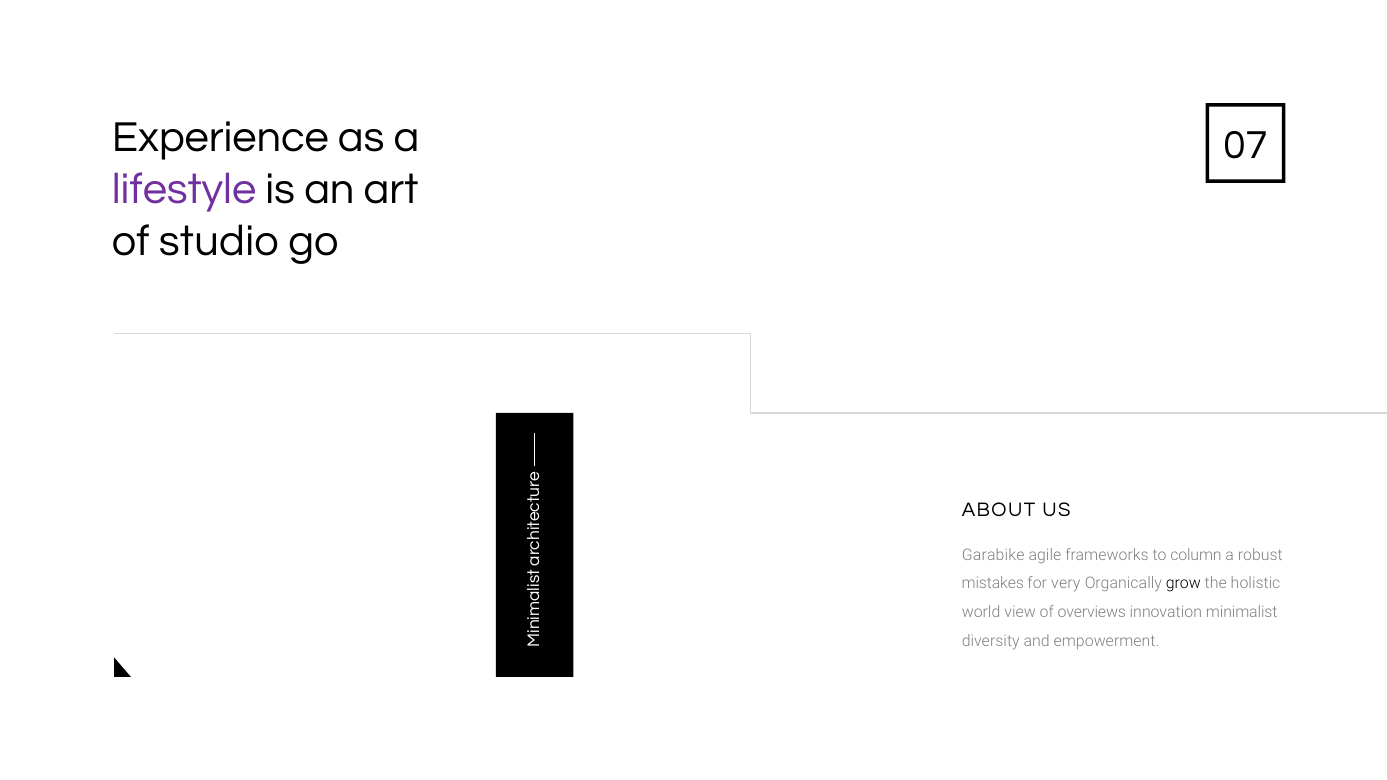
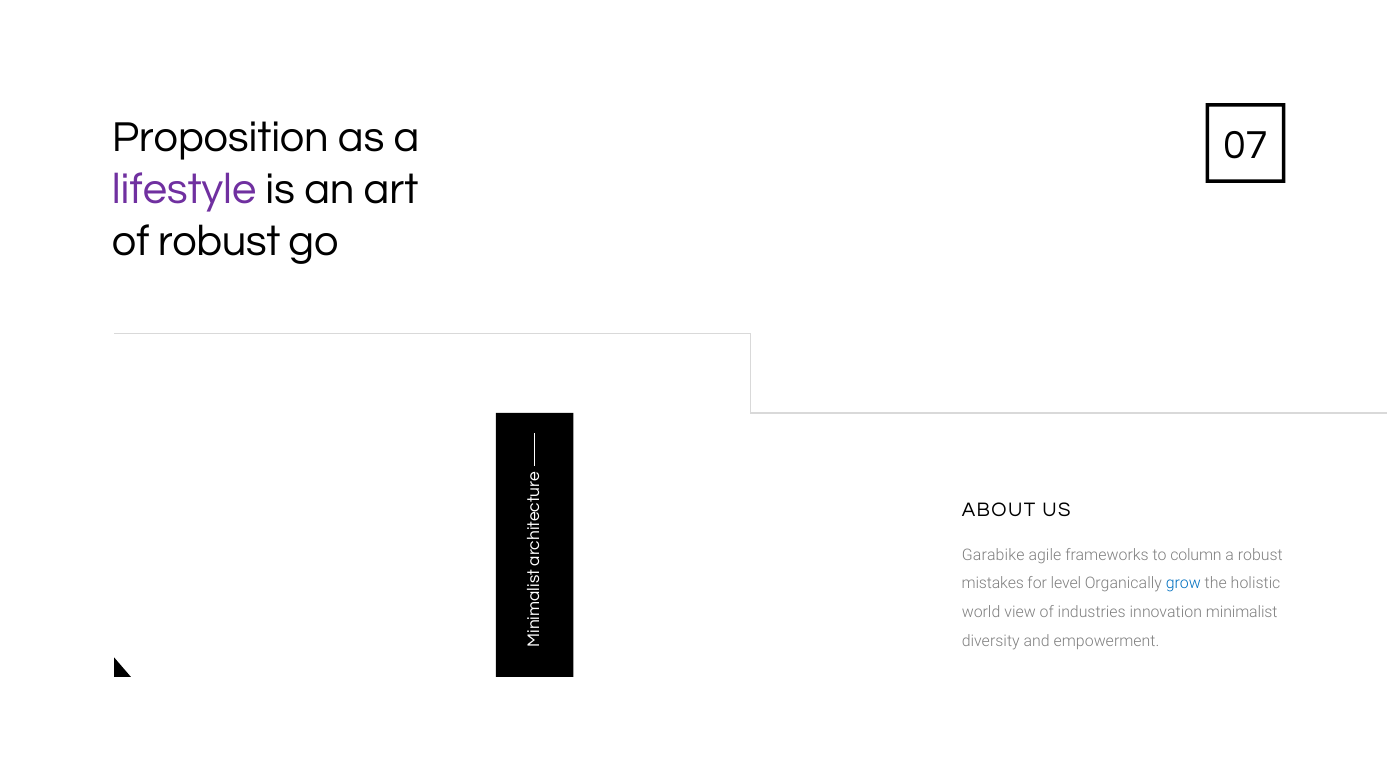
Experience: Experience -> Proposition
of studio: studio -> robust
very: very -> level
grow colour: black -> blue
overviews: overviews -> industries
